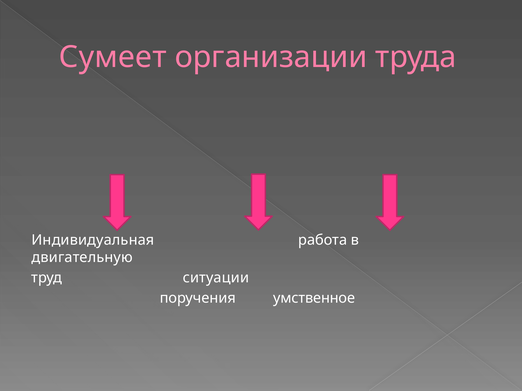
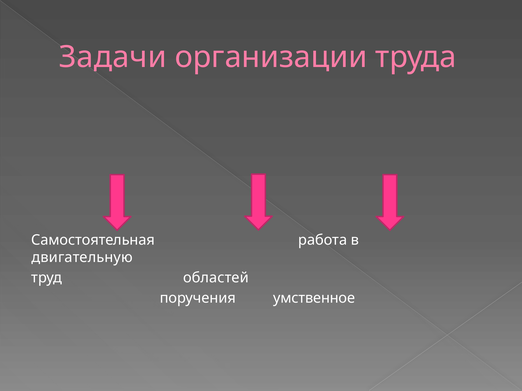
Сумеет: Сумеет -> Задачи
Индивидуальная: Индивидуальная -> Самостоятельная
ситуации: ситуации -> областей
